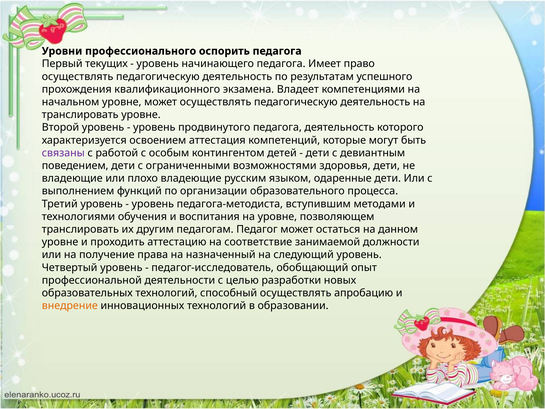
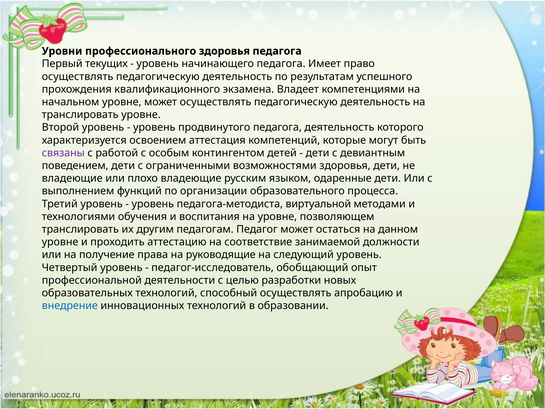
профессионального оспорить: оспорить -> здоровья
вступившим: вступившим -> виртуальной
назначенный: назначенный -> руководящие
внедрение colour: orange -> blue
